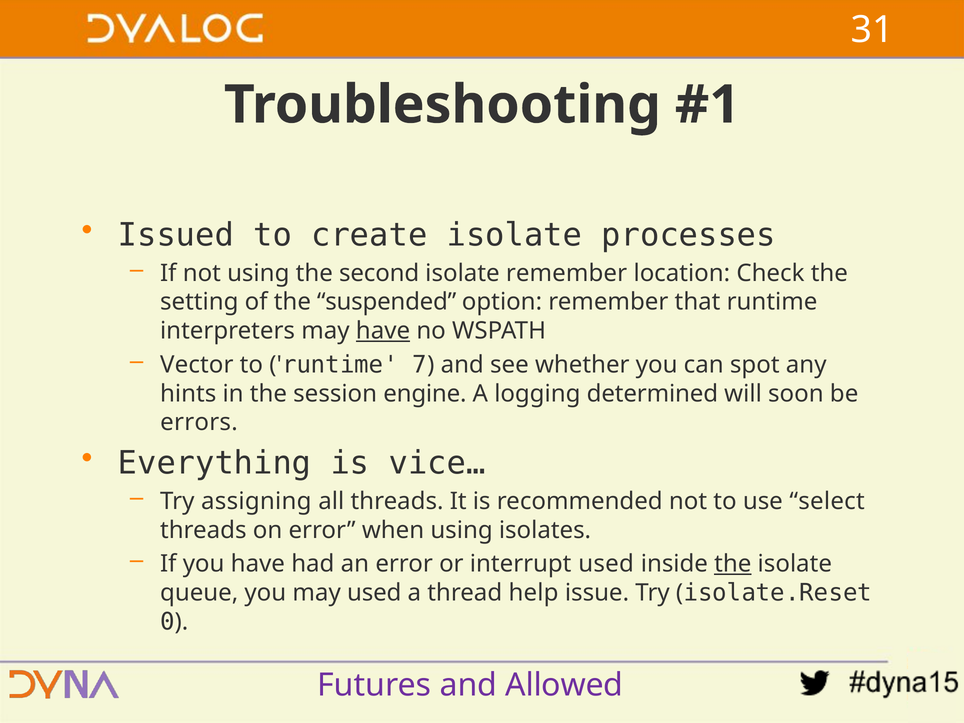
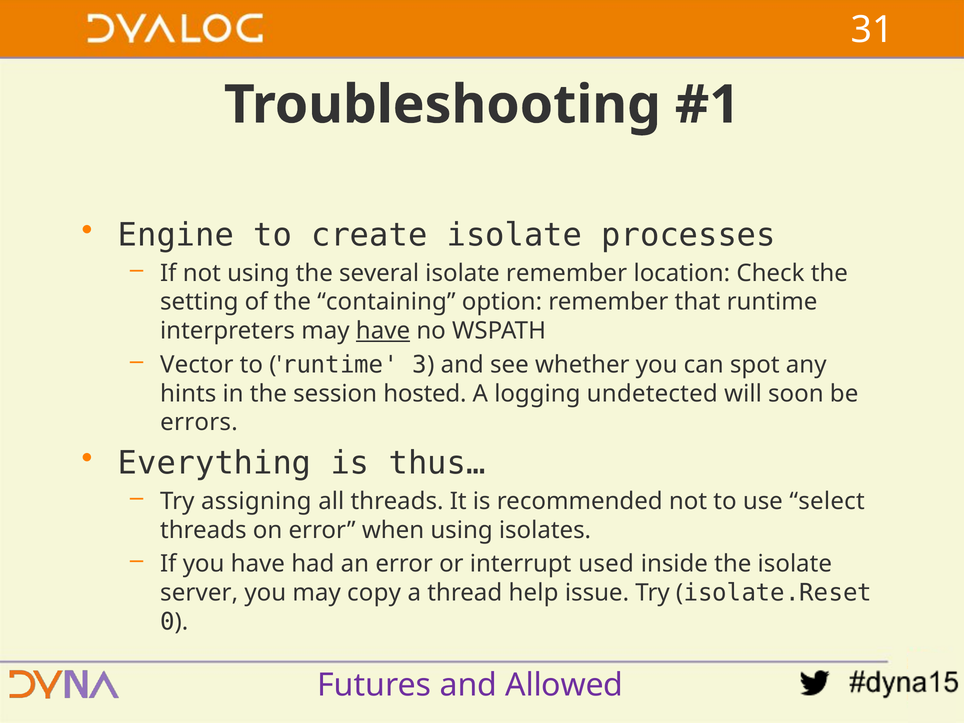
Issued: Issued -> Engine
second: second -> several
suspended: suspended -> containing
7: 7 -> 3
engine: engine -> hosted
determined: determined -> undetected
vice…: vice… -> thus…
the at (733, 564) underline: present -> none
queue: queue -> server
may used: used -> copy
